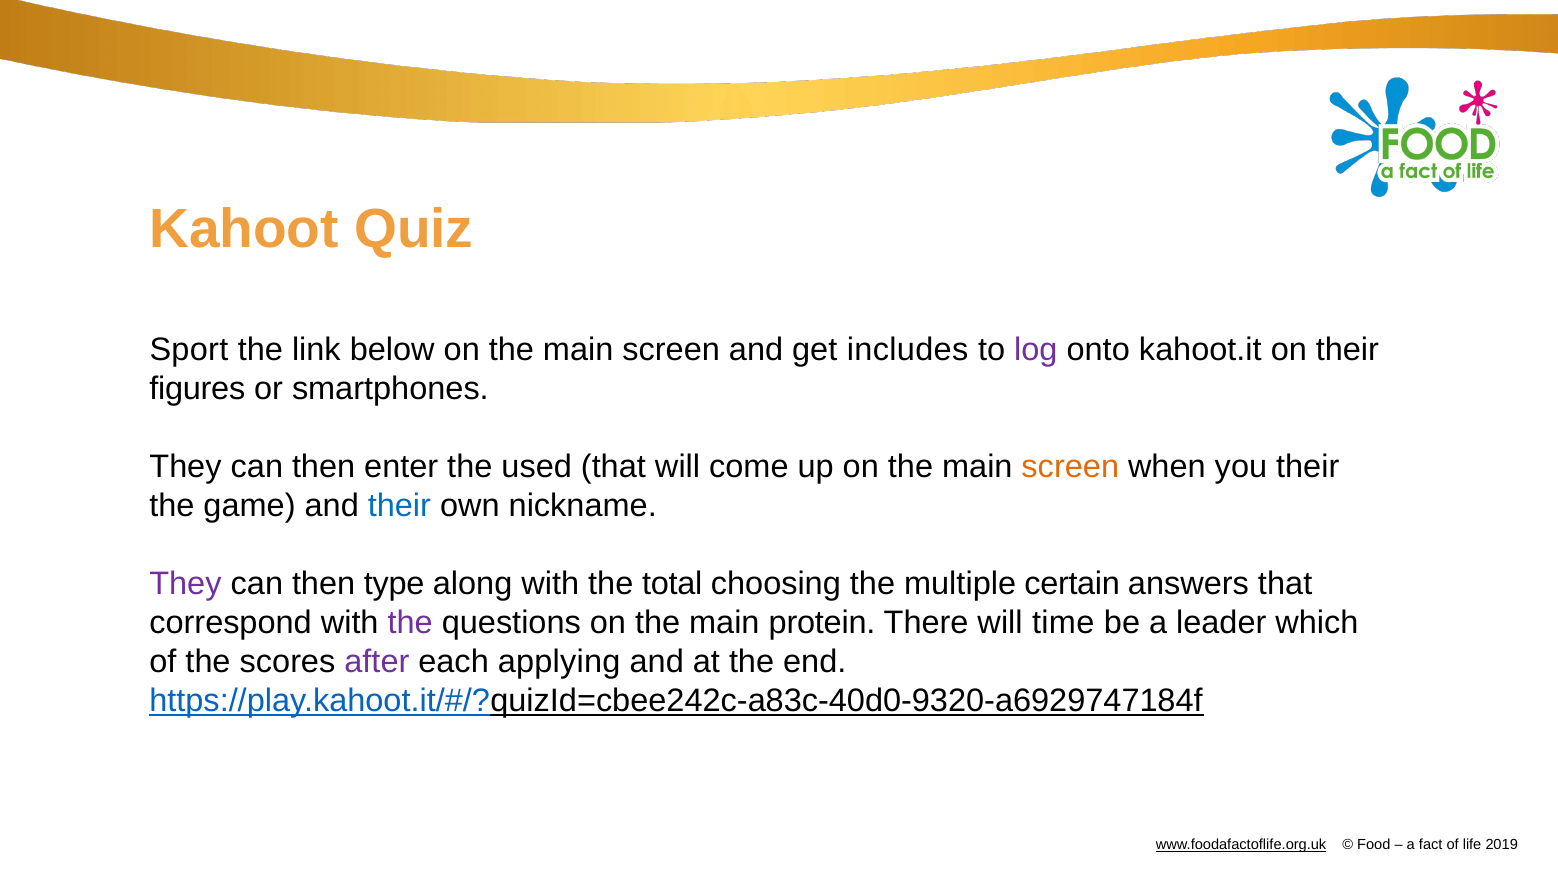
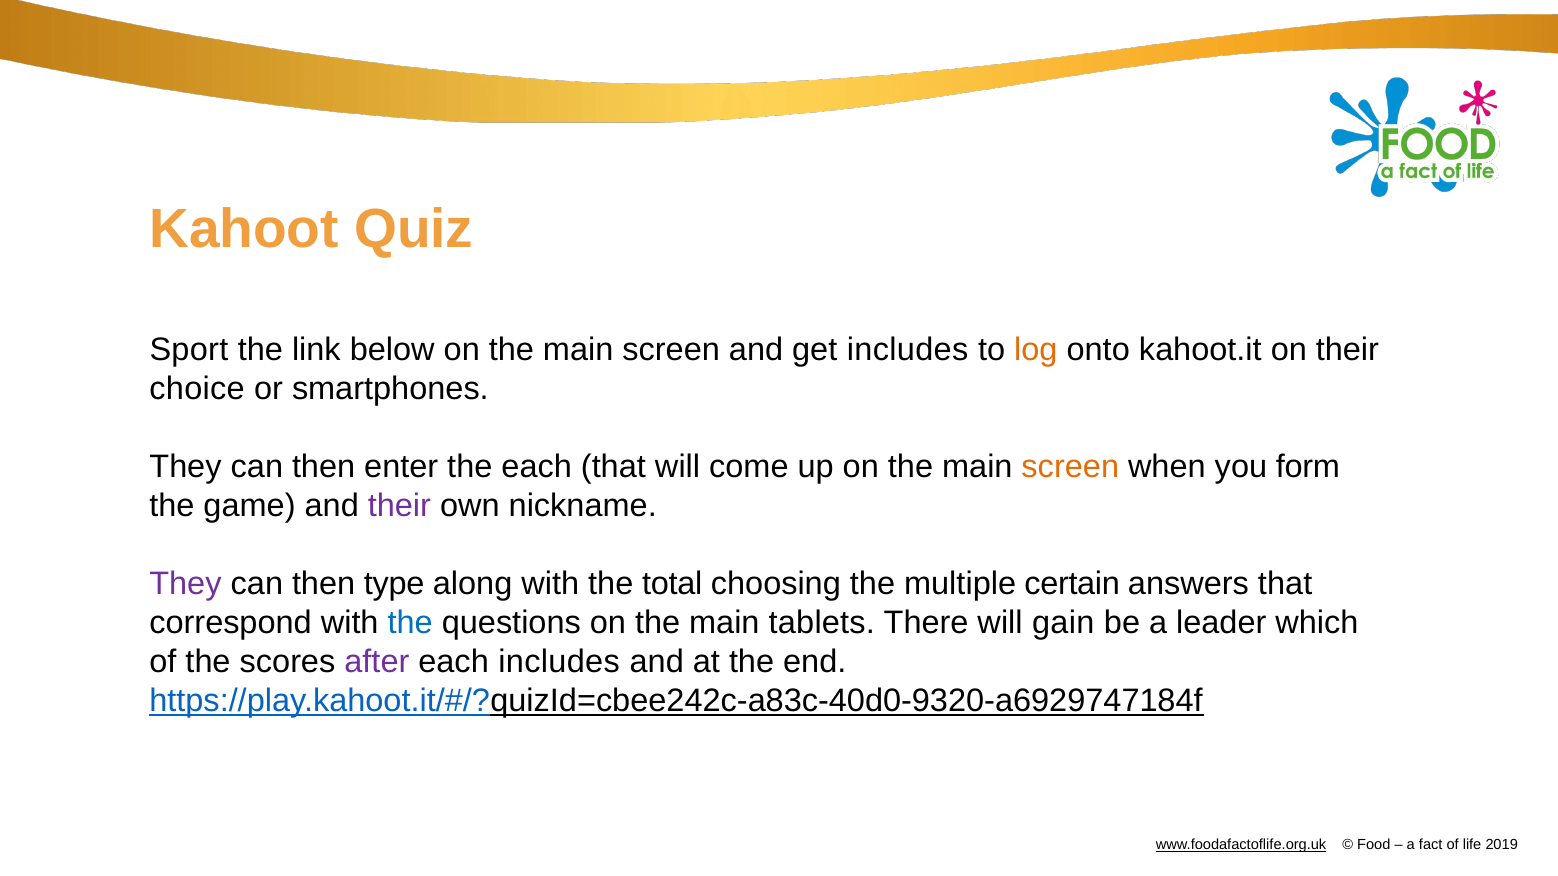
log colour: purple -> orange
figures: figures -> choice
the used: used -> each
you their: their -> form
their at (399, 506) colour: blue -> purple
the at (410, 623) colour: purple -> blue
protein: protein -> tablets
time: time -> gain
each applying: applying -> includes
